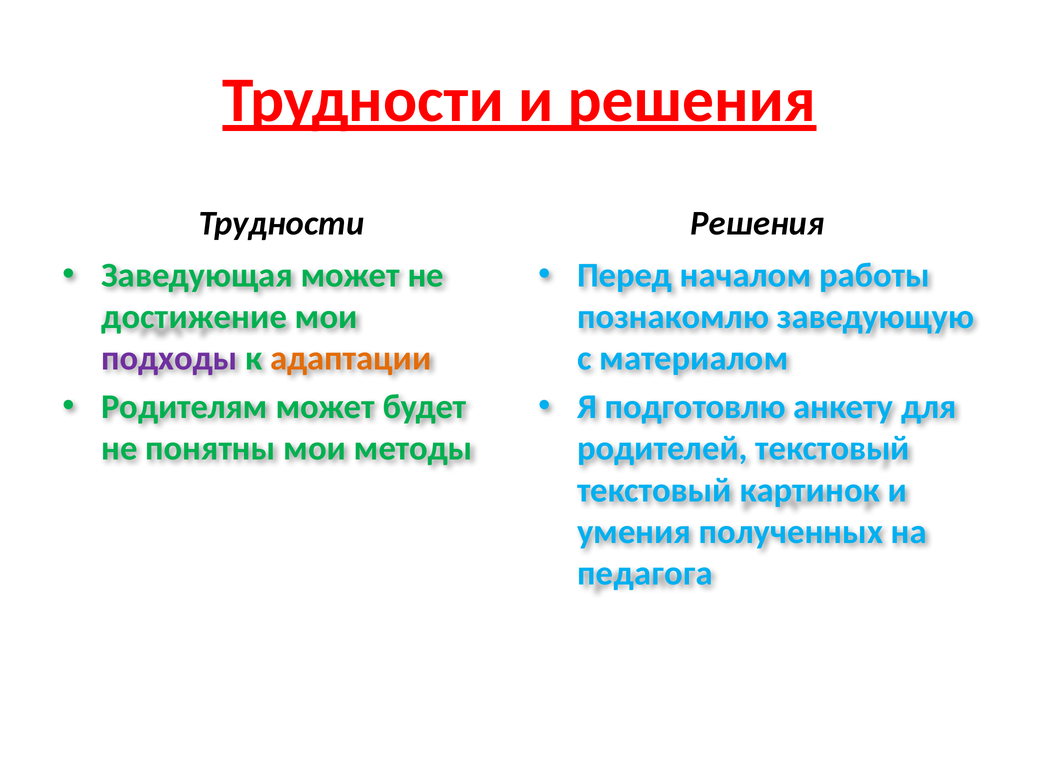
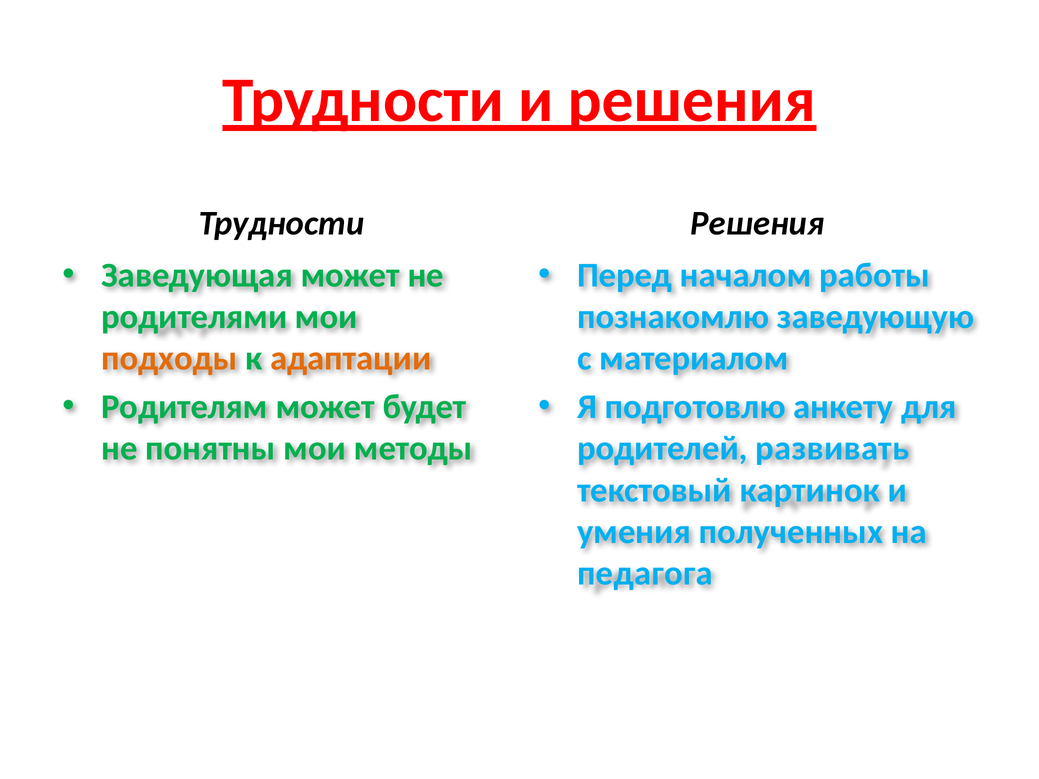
достижение: достижение -> родителями
подходы colour: purple -> orange
родителей текстовый: текстовый -> развивать
